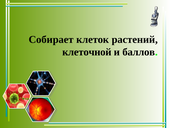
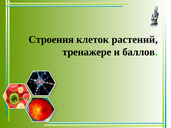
Собирает: Собирает -> Строения
клеточной: клеточной -> тренажере
